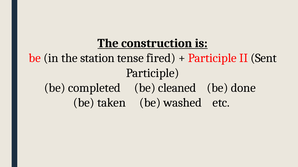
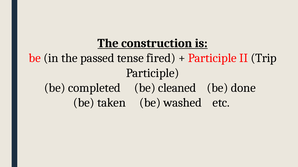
station: station -> passed
Sent: Sent -> Trip
